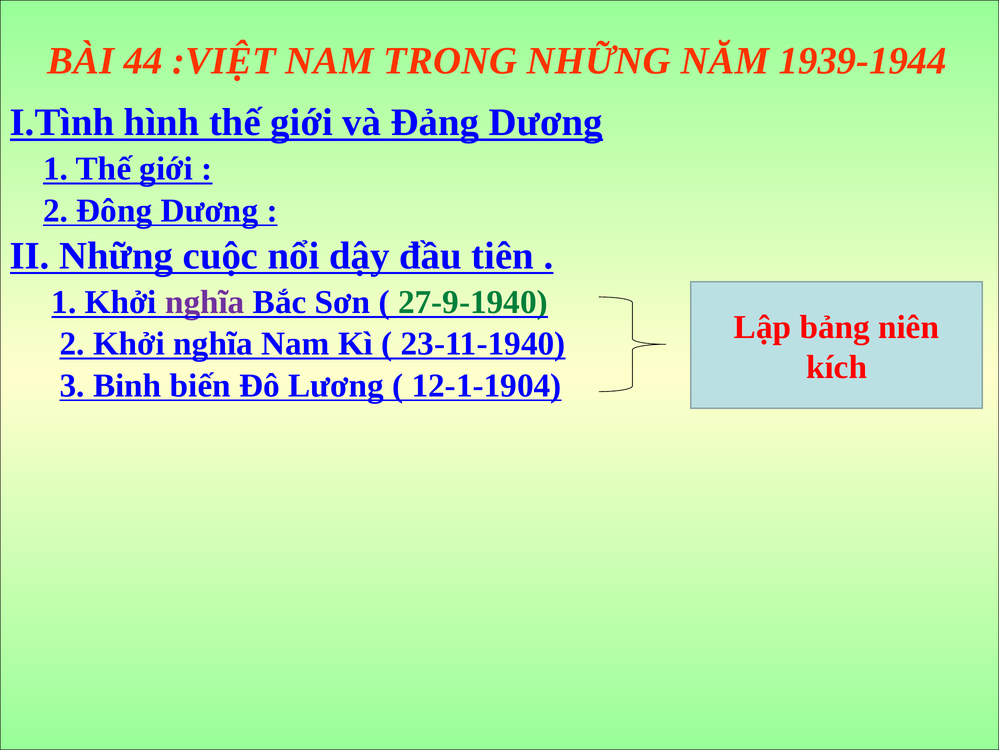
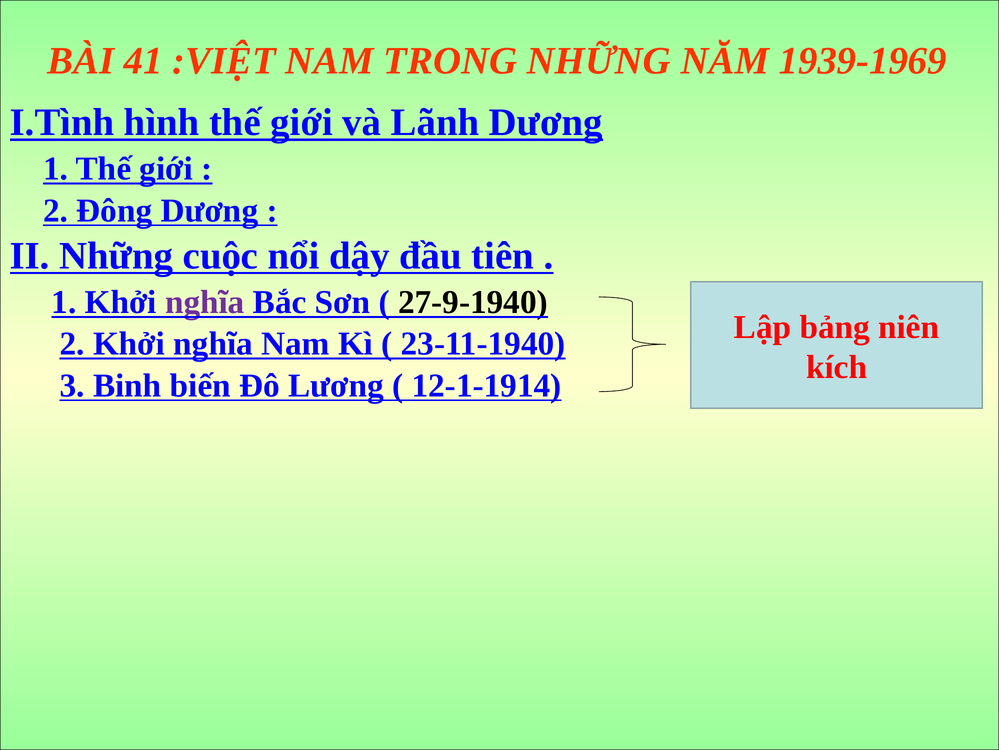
44: 44 -> 41
1939-1944: 1939-1944 -> 1939-1969
Đảng: Đảng -> Lãnh
27-9-1940 colour: green -> black
12-1-1904: 12-1-1904 -> 12-1-1914
